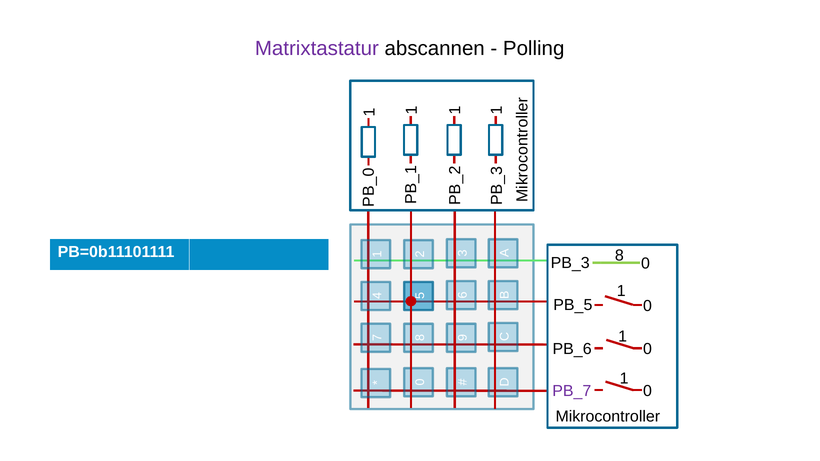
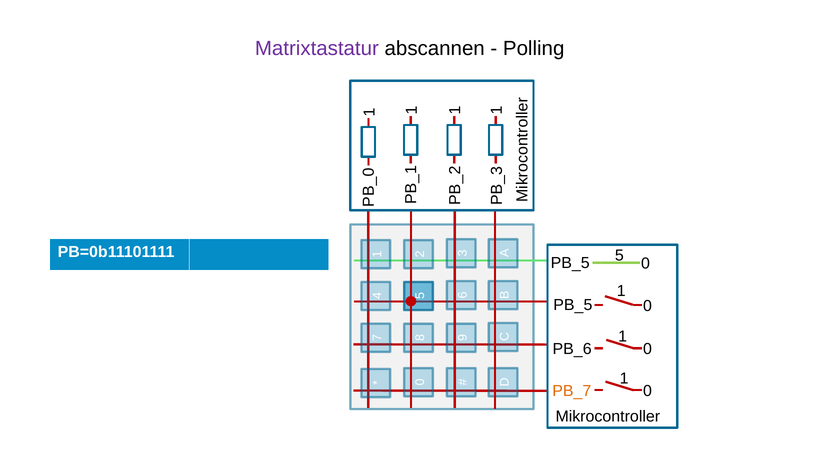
PB=0b11101111 8: 8 -> 5
PB_3 at (570, 263): PB_3 -> PB_5
PB_7 colour: purple -> orange
